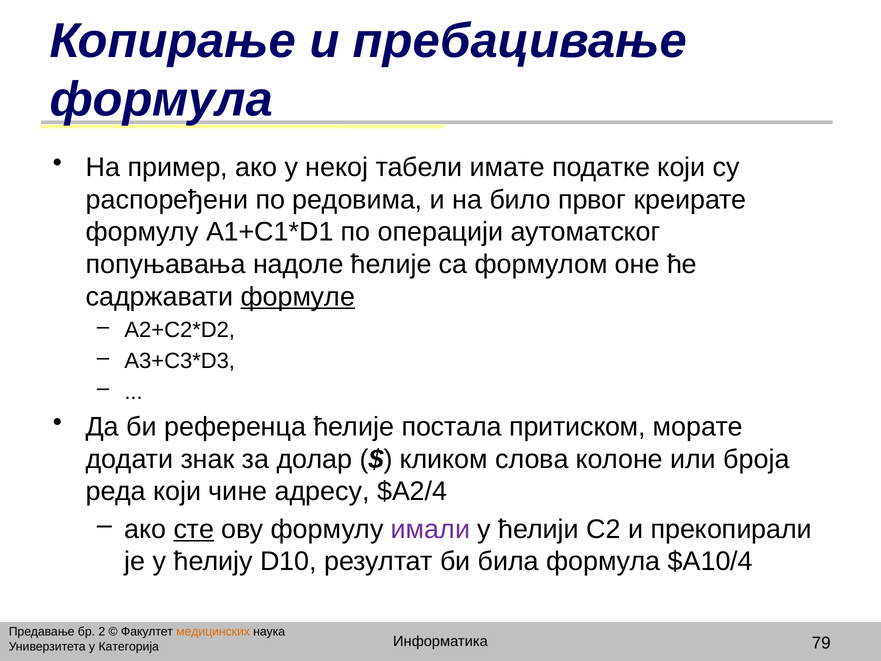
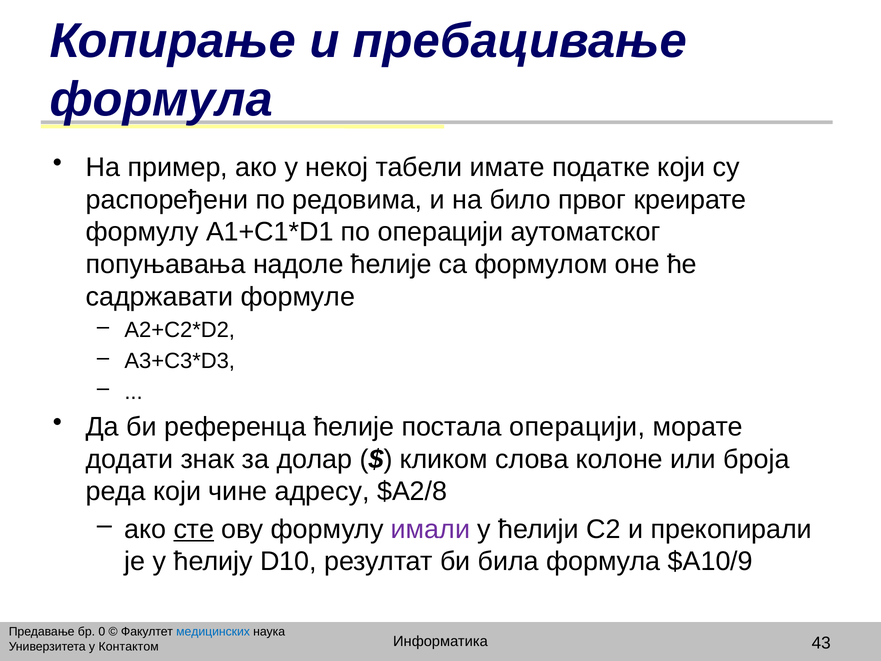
формуле underline: present -> none
постала притиском: притиском -> операцији
$А2/4: $А2/4 -> $А2/8
$А10/4: $А10/4 -> $А10/9
2: 2 -> 0
медицинских colour: orange -> blue
Категорија: Категорија -> Контактом
79: 79 -> 43
